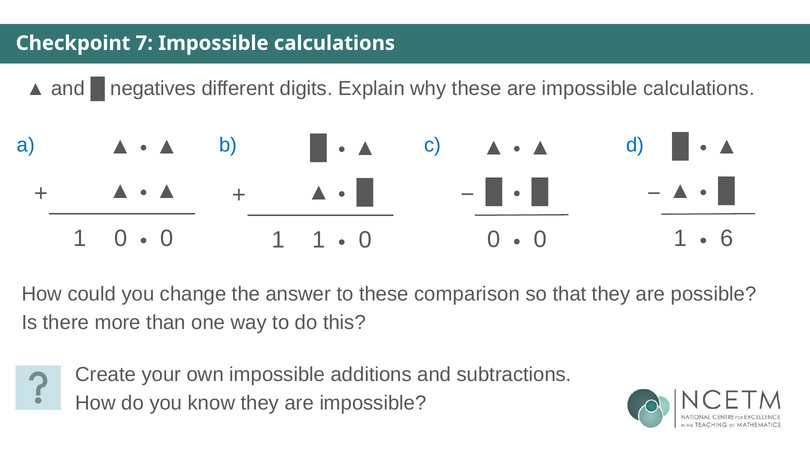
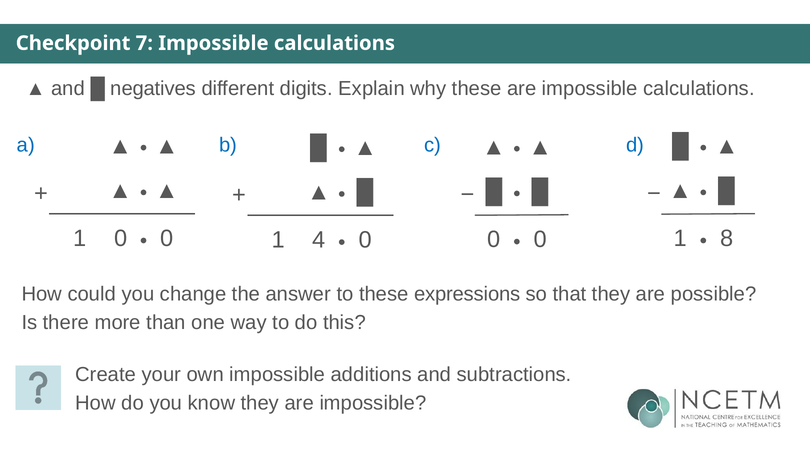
6: 6 -> 8
1 1: 1 -> 4
comparison: comparison -> expressions
